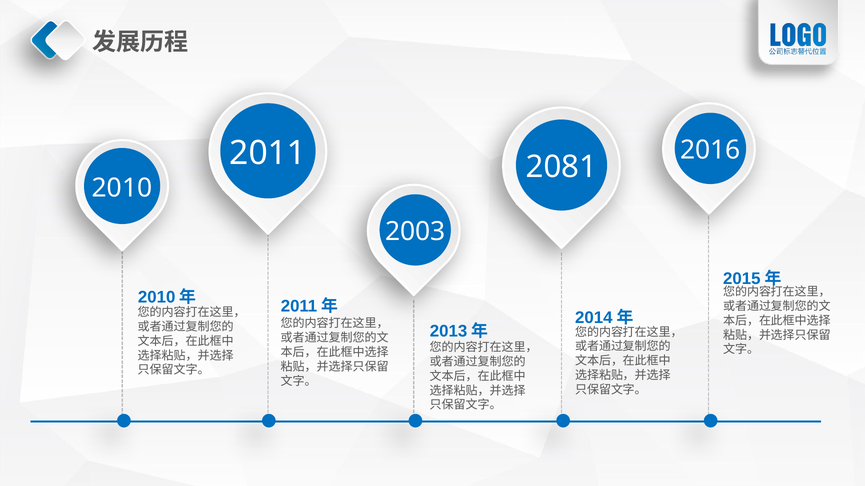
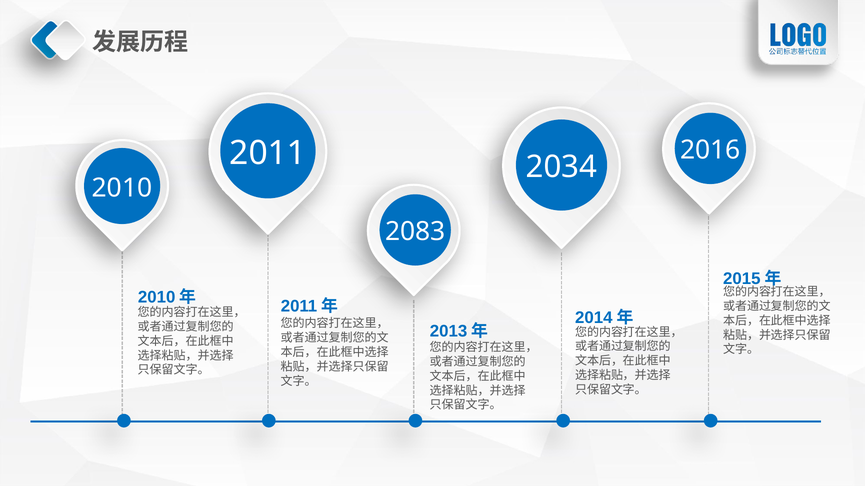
2081: 2081 -> 2034
2003: 2003 -> 2083
